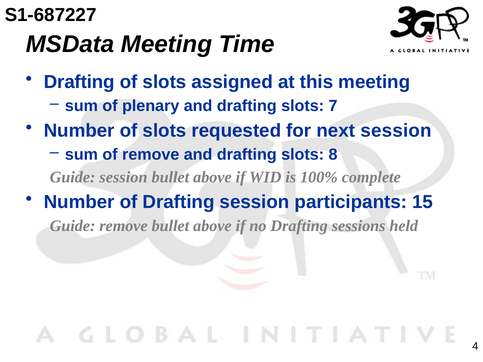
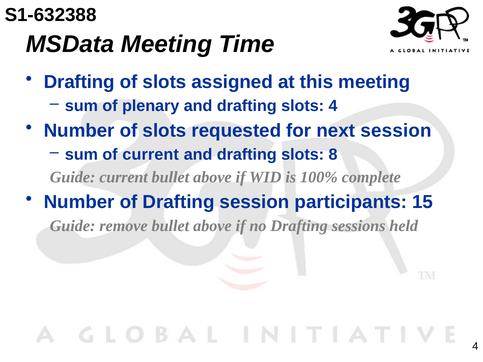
S1-687227: S1-687227 -> S1-632388
slots 7: 7 -> 4
of remove: remove -> current
Guide session: session -> current
